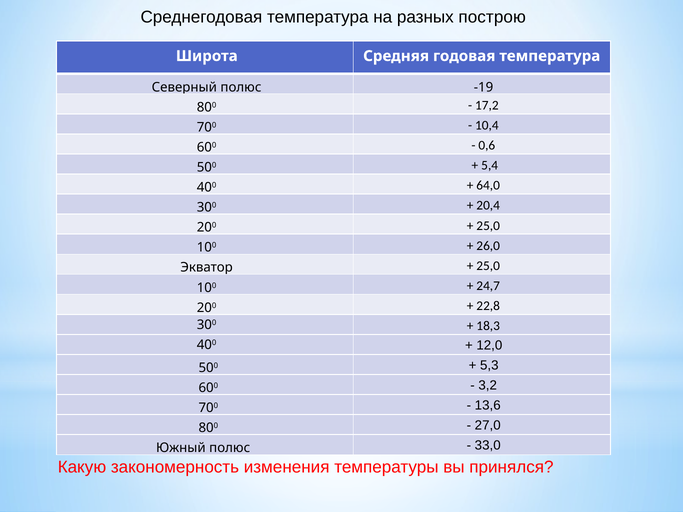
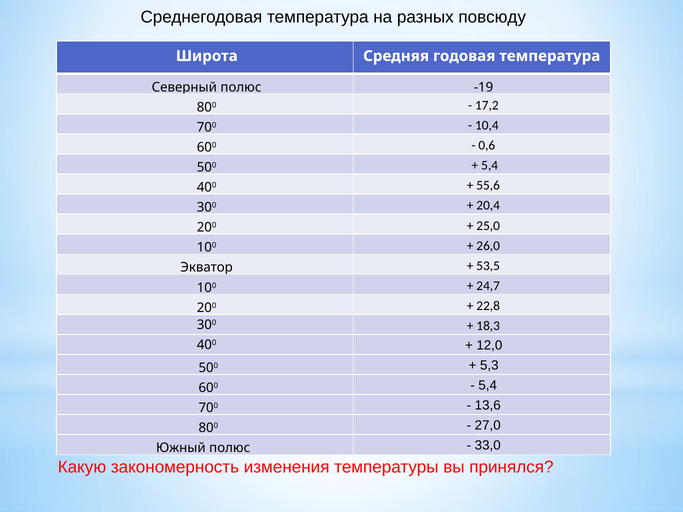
построю: построю -> повсюду
64,0: 64,0 -> 55,6
25,0 at (488, 266): 25,0 -> 53,5
3,2 at (488, 385): 3,2 -> 5,4
